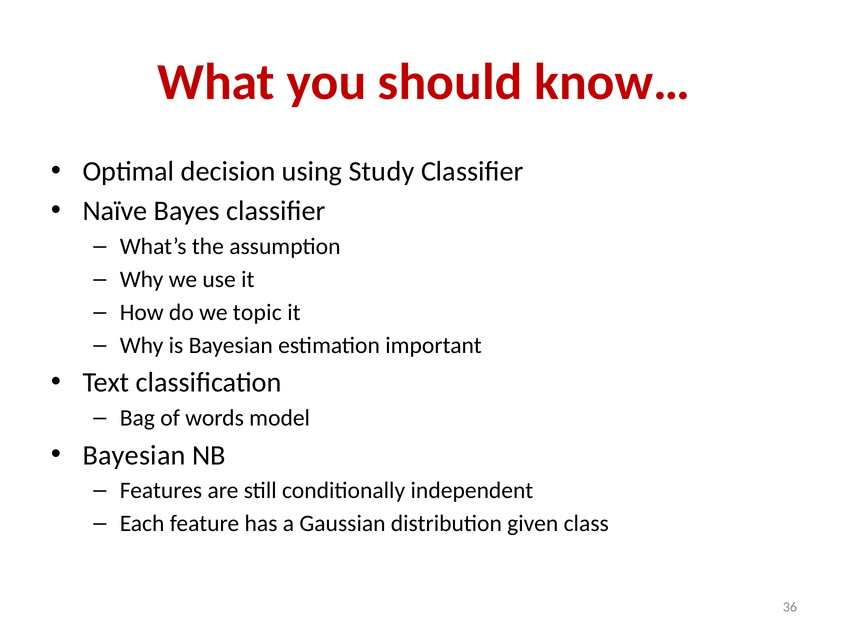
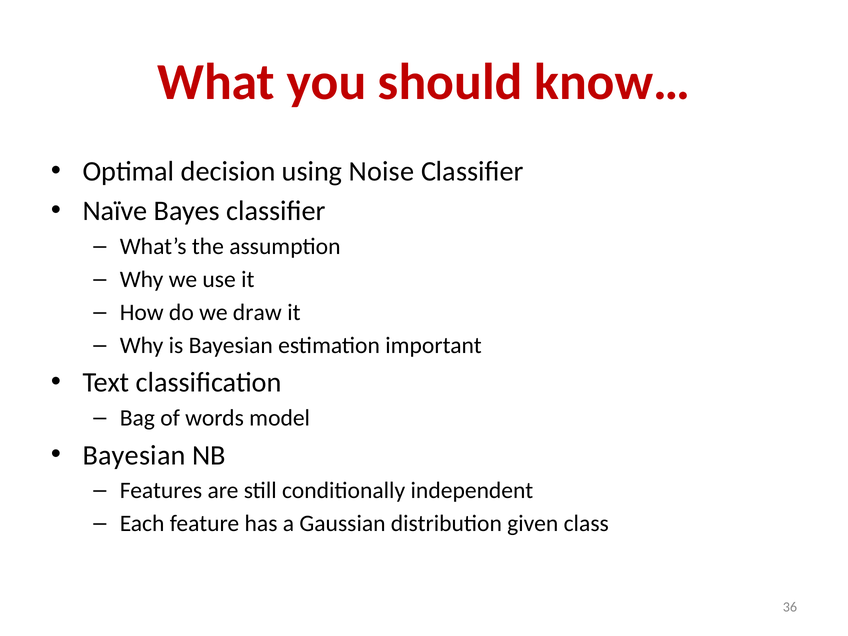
Study: Study -> Noise
topic: topic -> draw
